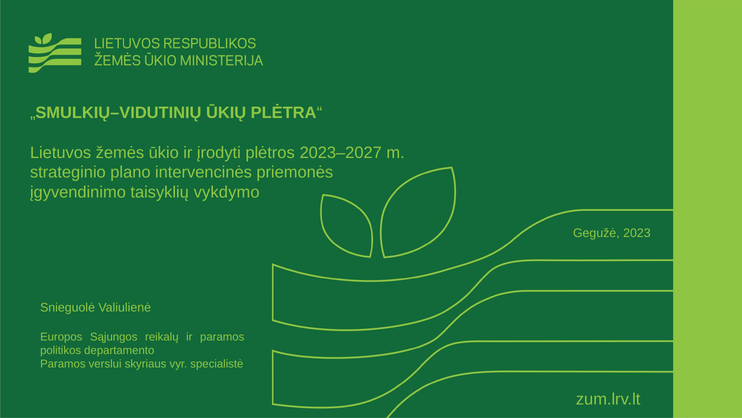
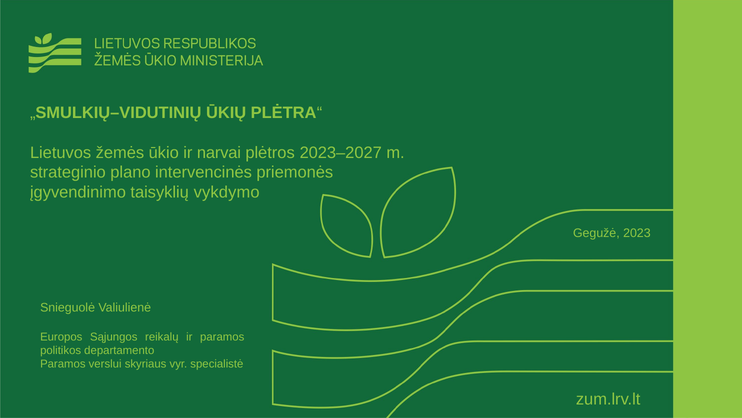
įrodyti: įrodyti -> narvai
